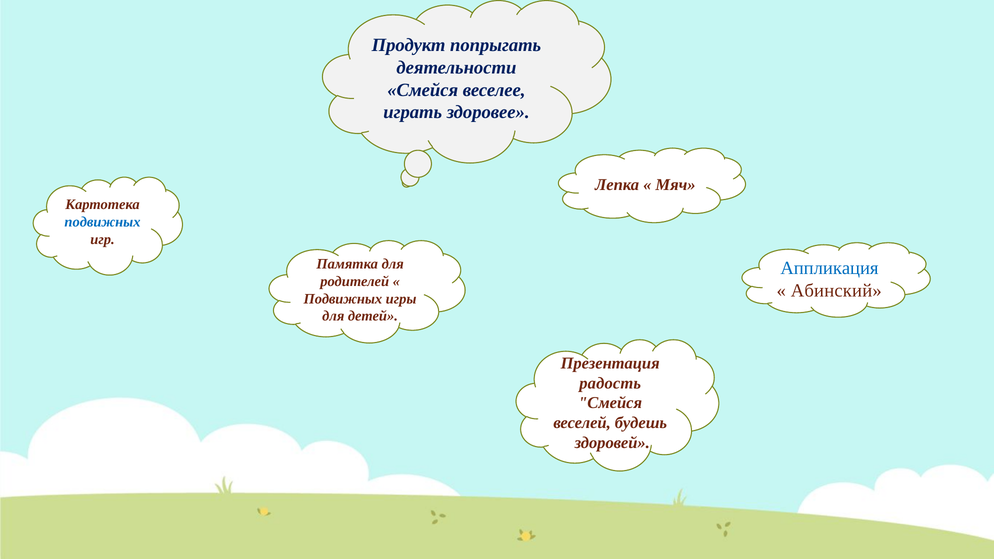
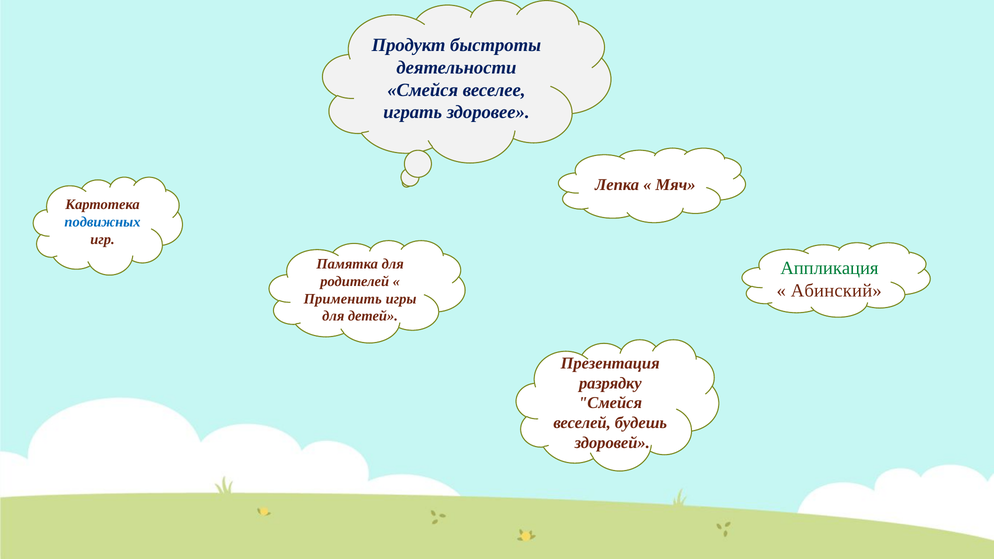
попрыгать: попрыгать -> быстроты
Аппликация colour: blue -> green
Подвижных at (343, 299): Подвижных -> Применить
радость: радость -> разрядку
